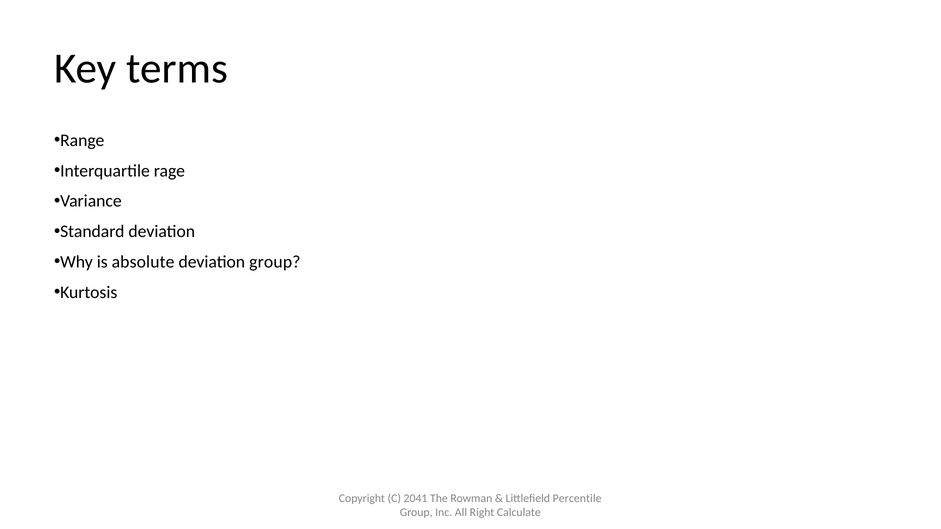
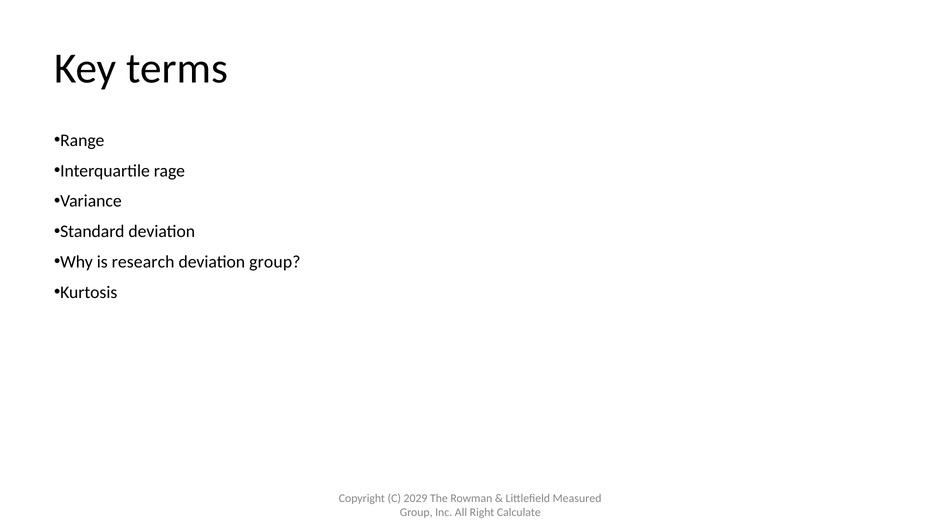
absolute: absolute -> research
2041: 2041 -> 2029
Percentile: Percentile -> Measured
